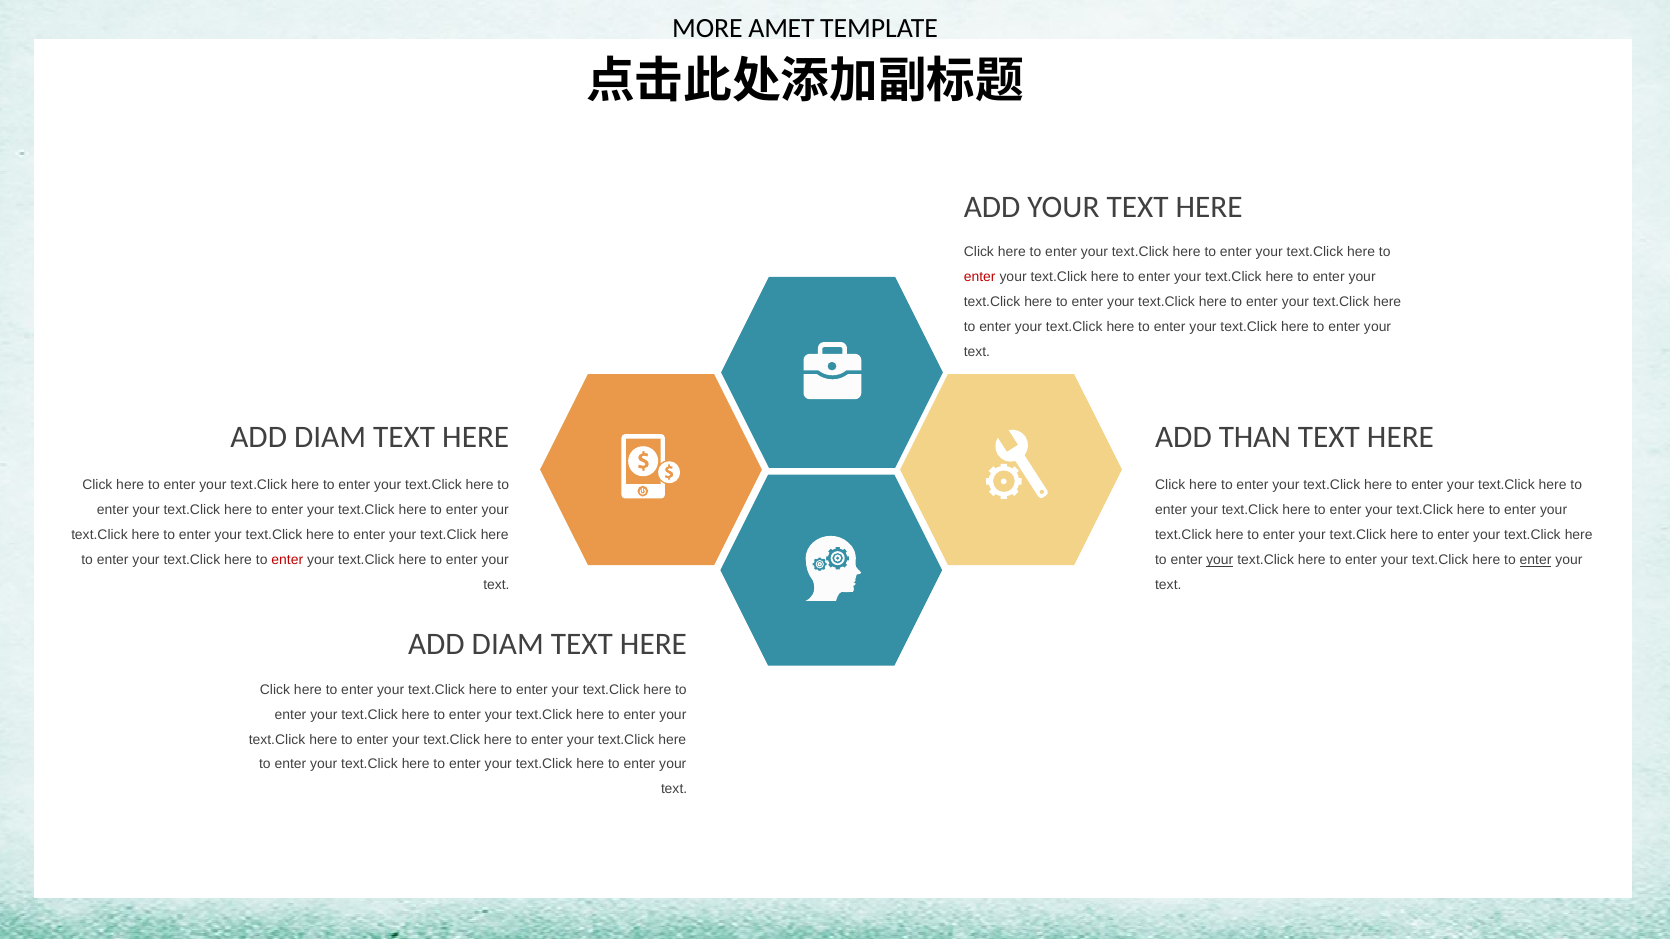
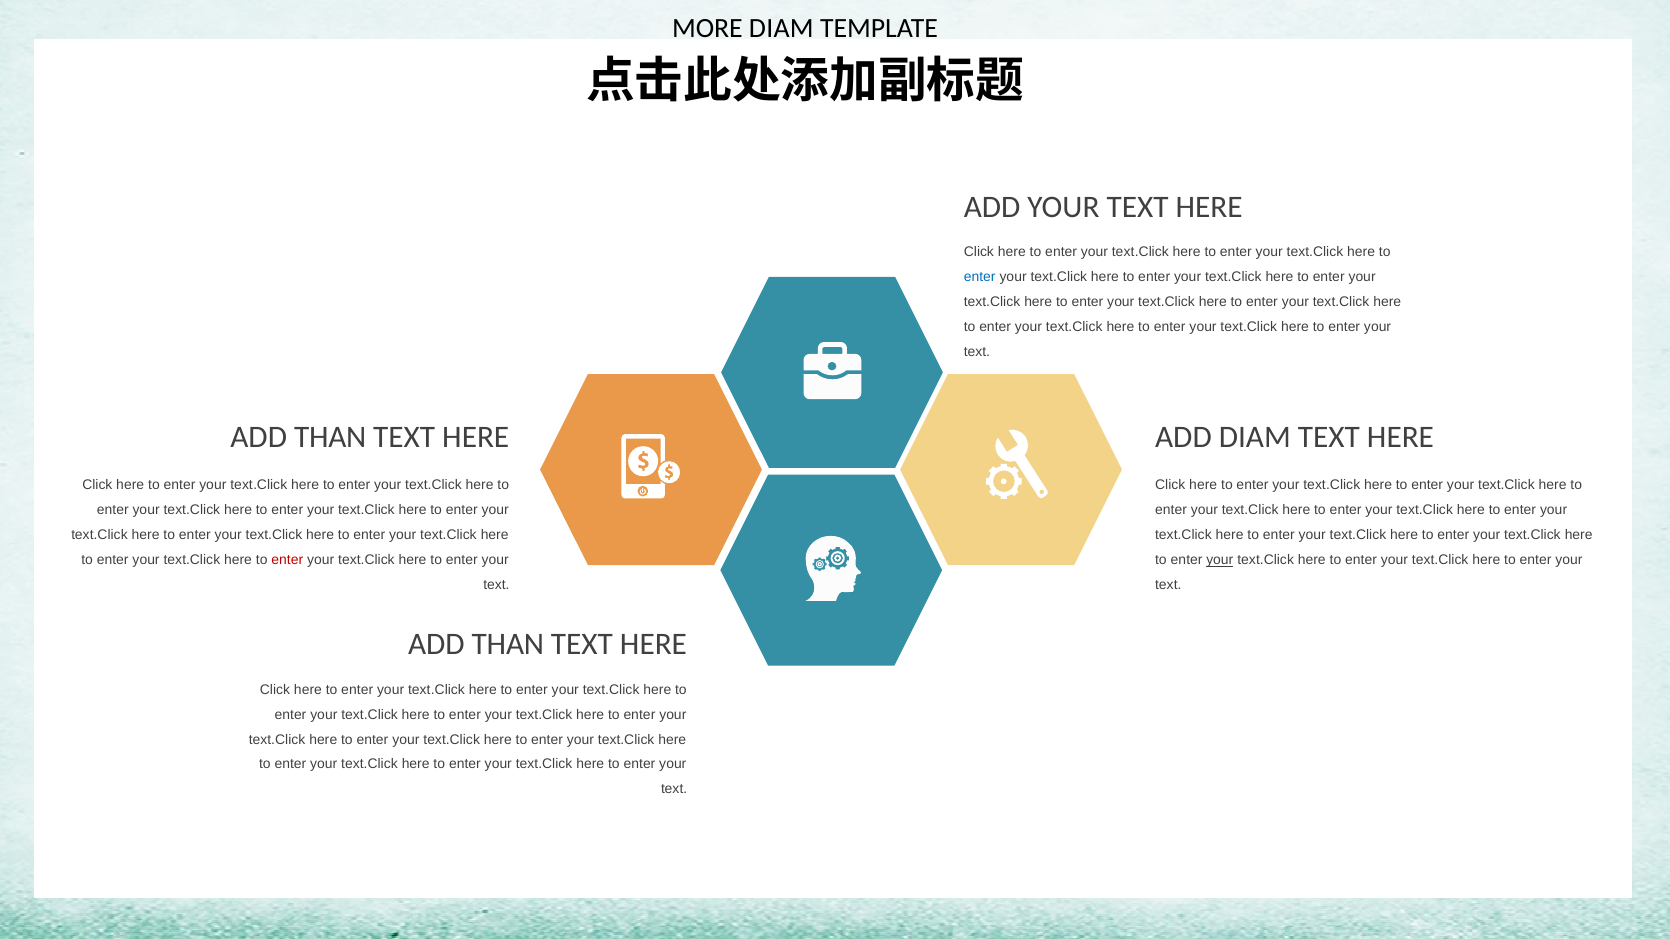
MORE AMET: AMET -> DIAM
enter at (980, 277) colour: red -> blue
DIAM at (330, 438): DIAM -> THAN
ADD THAN: THAN -> DIAM
enter at (1536, 561) underline: present -> none
DIAM at (508, 644): DIAM -> THAN
